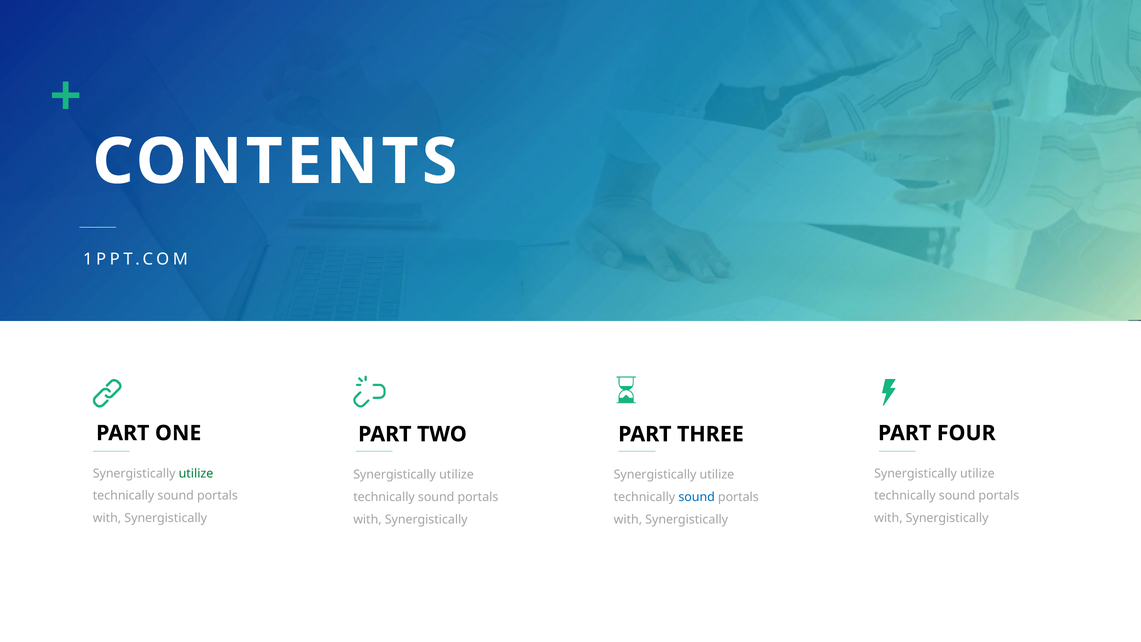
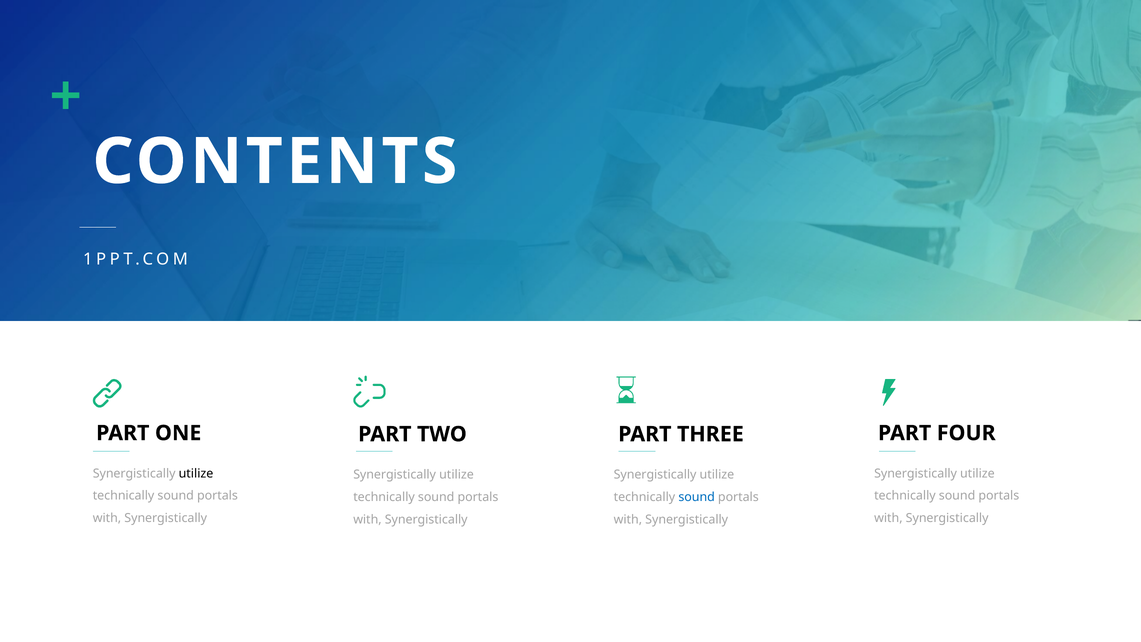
utilize at (196, 473) colour: green -> black
